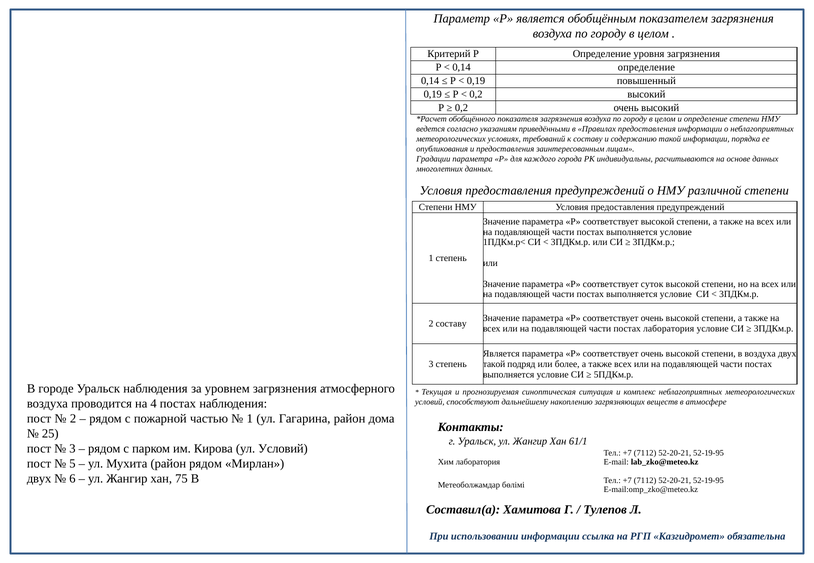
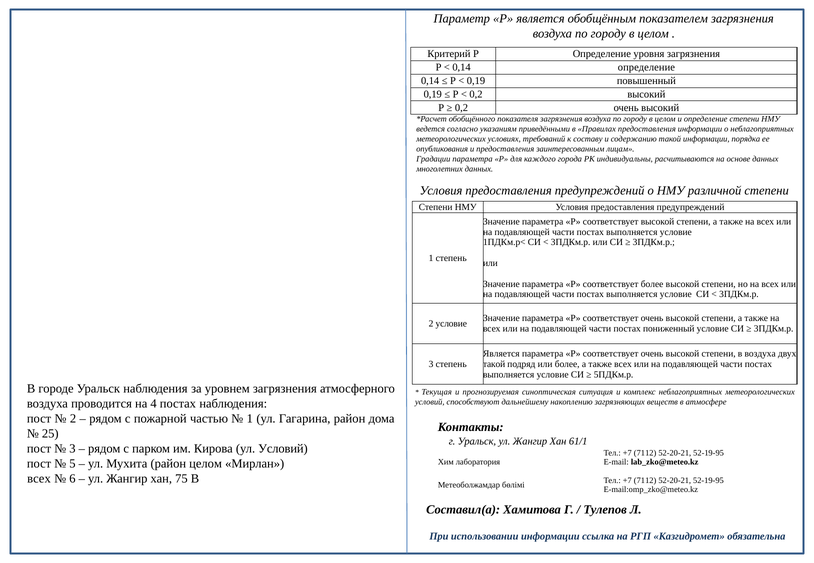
соответствует суток: суток -> более
2 составу: составу -> условие
постах лаборатория: лаборатория -> пониженный
район рядом: рядом -> целом
двух at (39, 479): двух -> всех
